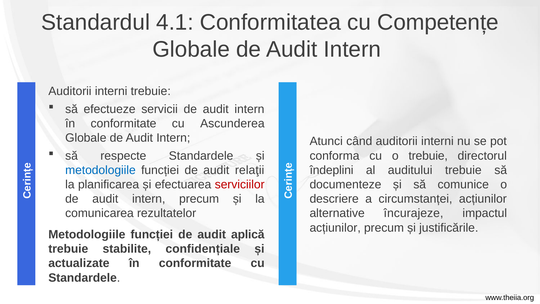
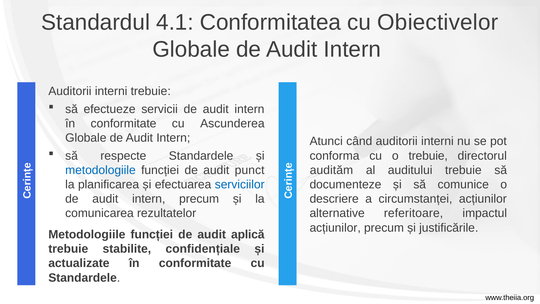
Competențe: Competențe -> Obiectivelor
relaţii: relaţii -> punct
îndeplini: îndeplini -> audităm
serviciilor colour: red -> blue
încurajeze: încurajeze -> referitoare
